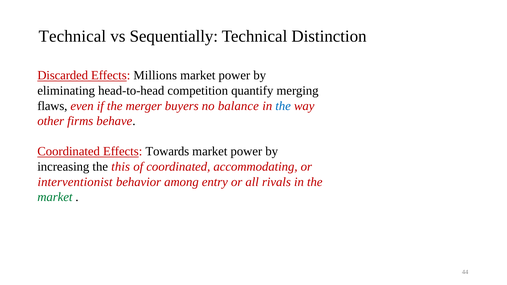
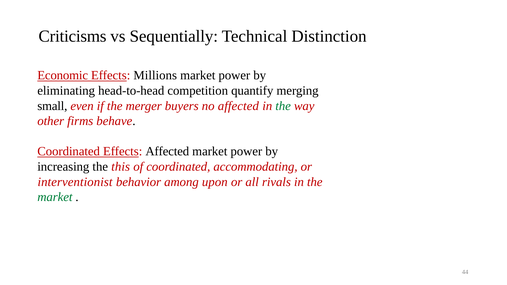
Technical at (72, 36): Technical -> Criticisms
Discarded: Discarded -> Economic
flaws: flaws -> small
no balance: balance -> affected
the at (283, 106) colour: blue -> green
Effects Towards: Towards -> Affected
entry: entry -> upon
